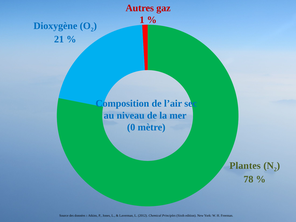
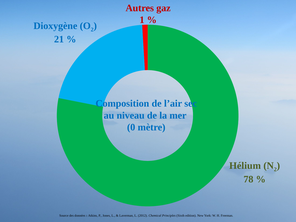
Plantes: Plantes -> Hélium
